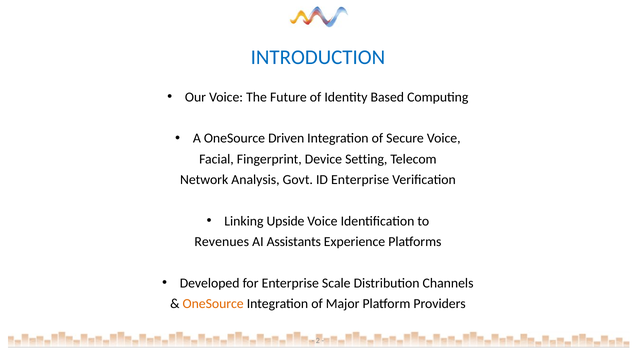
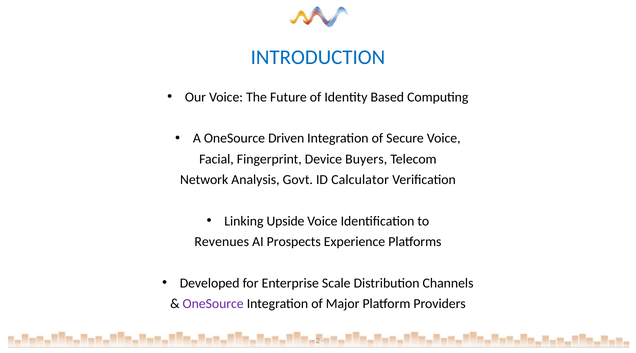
Setting: Setting -> Buyers
ID Enterprise: Enterprise -> Calculator
Assistants: Assistants -> Prospects
OneSource at (213, 304) colour: orange -> purple
